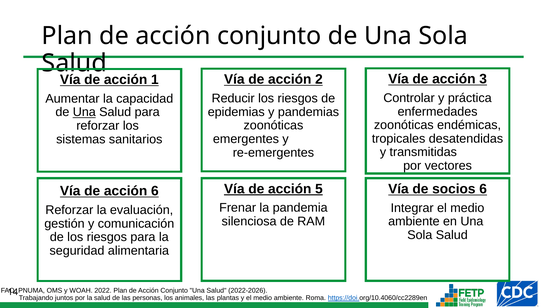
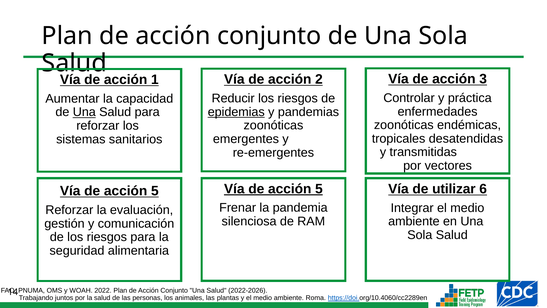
epidemias underline: none -> present
socios: socios -> utilizar
6 at (155, 191): 6 -> 5
